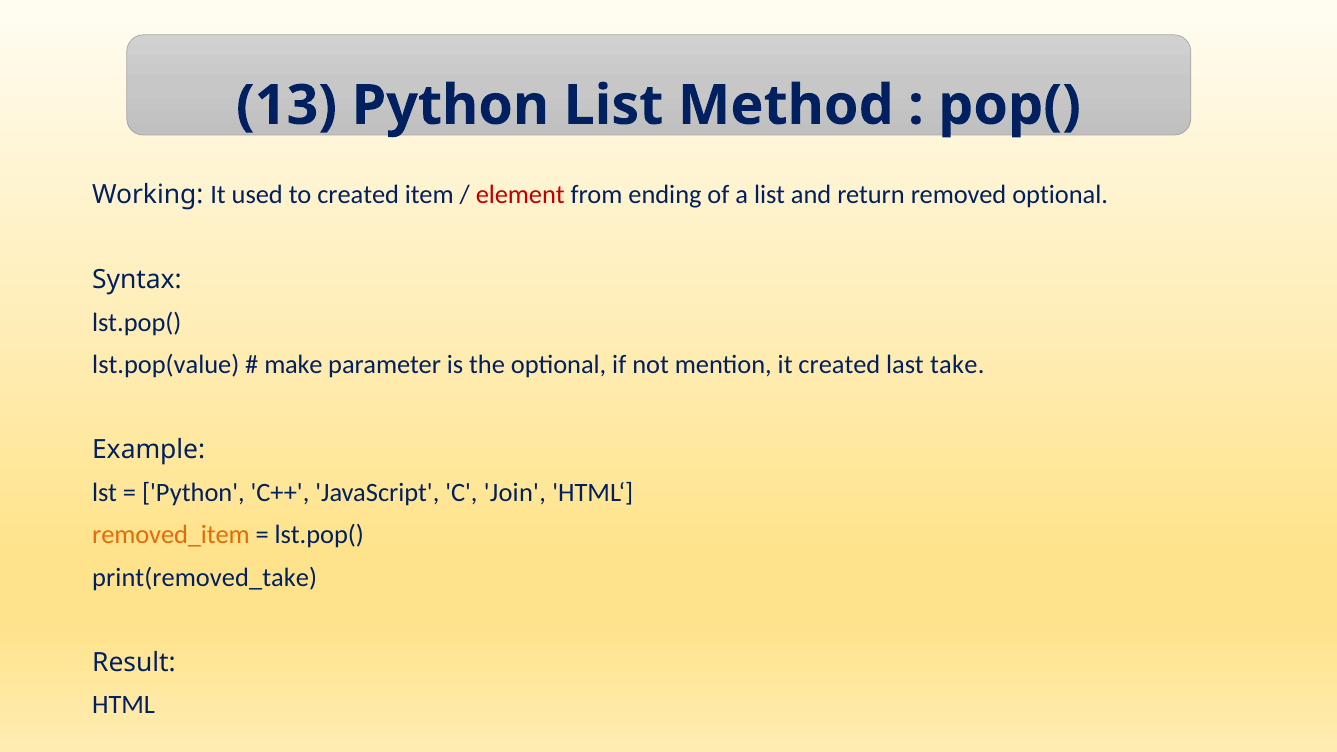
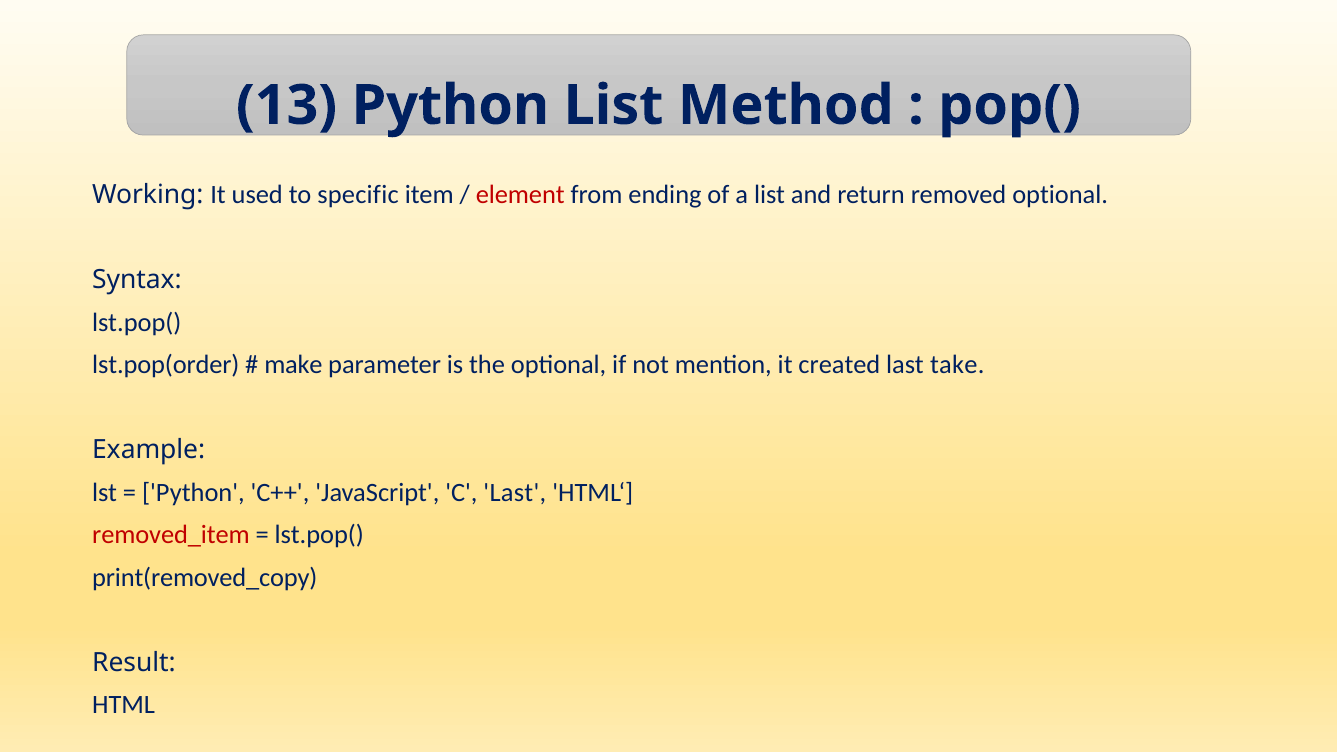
to created: created -> specific
lst.pop(value: lst.pop(value -> lst.pop(order
C Join: Join -> Last
removed_item colour: orange -> red
print(removed_take: print(removed_take -> print(removed_copy
